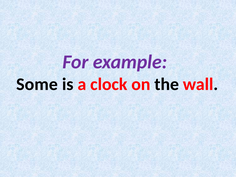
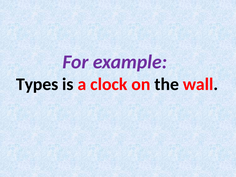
Some: Some -> Types
